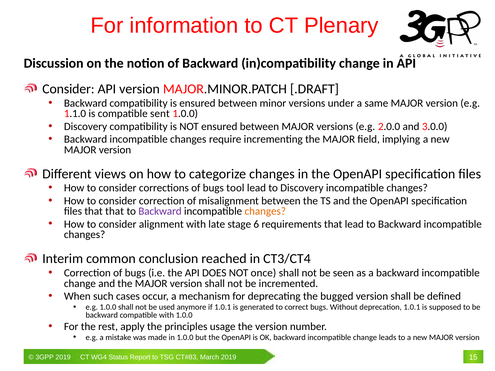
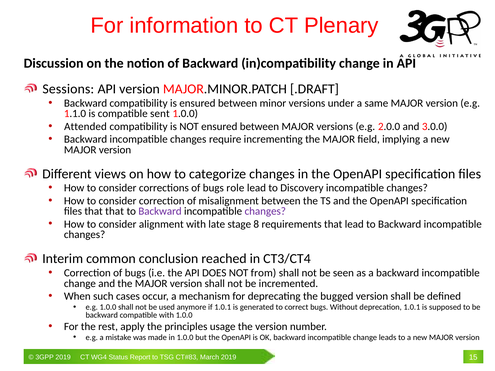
Consider at (68, 89): Consider -> Sessions
Discovery at (86, 127): Discovery -> Attended
tool: tool -> role
changes at (265, 211) colour: orange -> purple
6: 6 -> 8
once: once -> from
